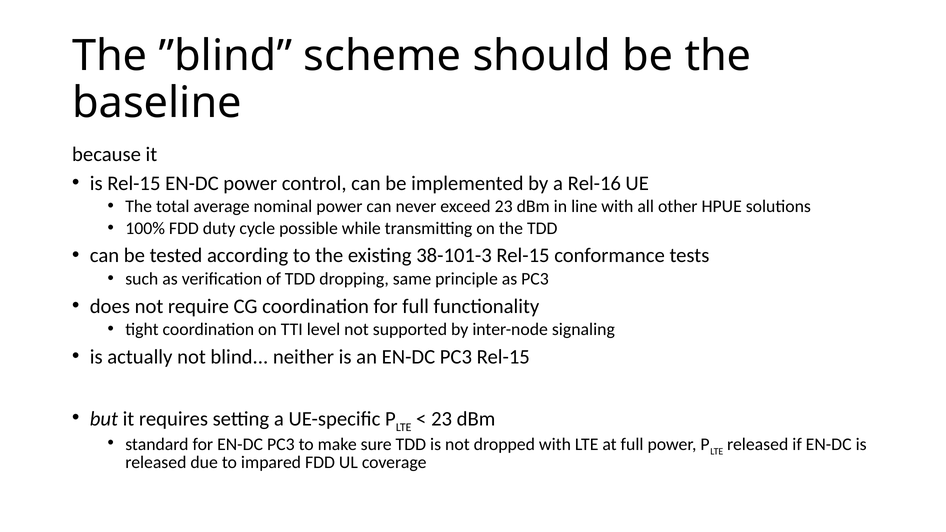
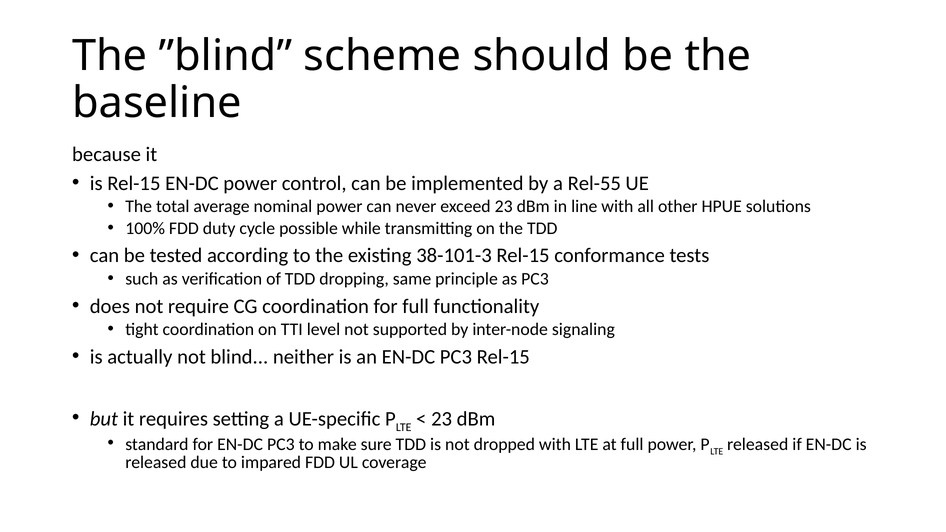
Rel-16: Rel-16 -> Rel-55
